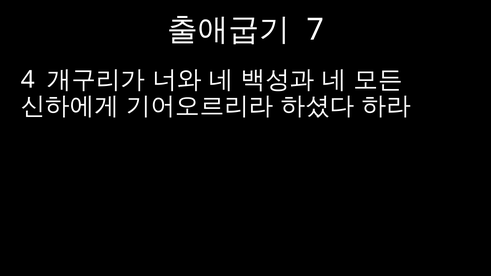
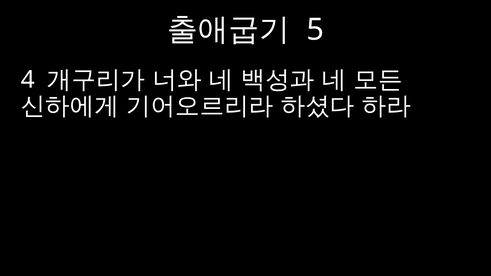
7: 7 -> 5
